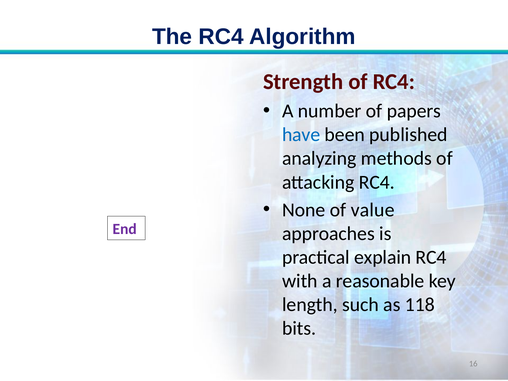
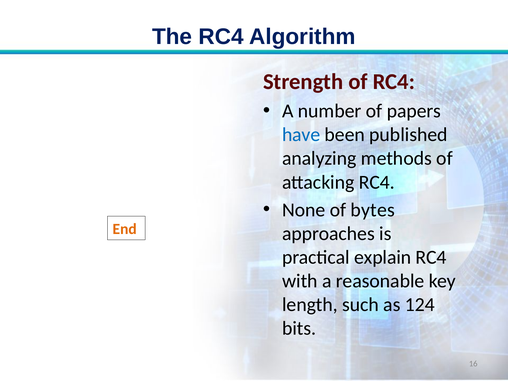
value: value -> bytes
End colour: purple -> orange
118: 118 -> 124
